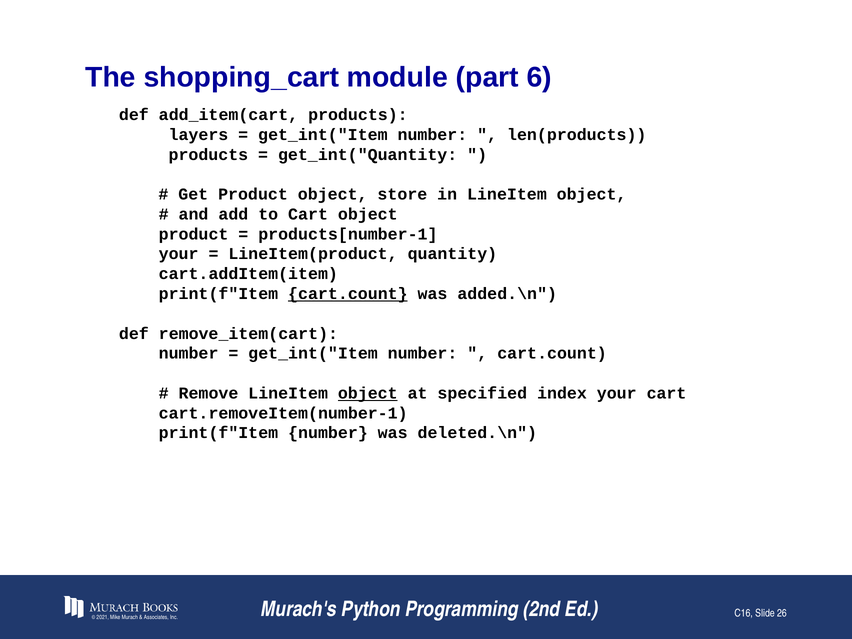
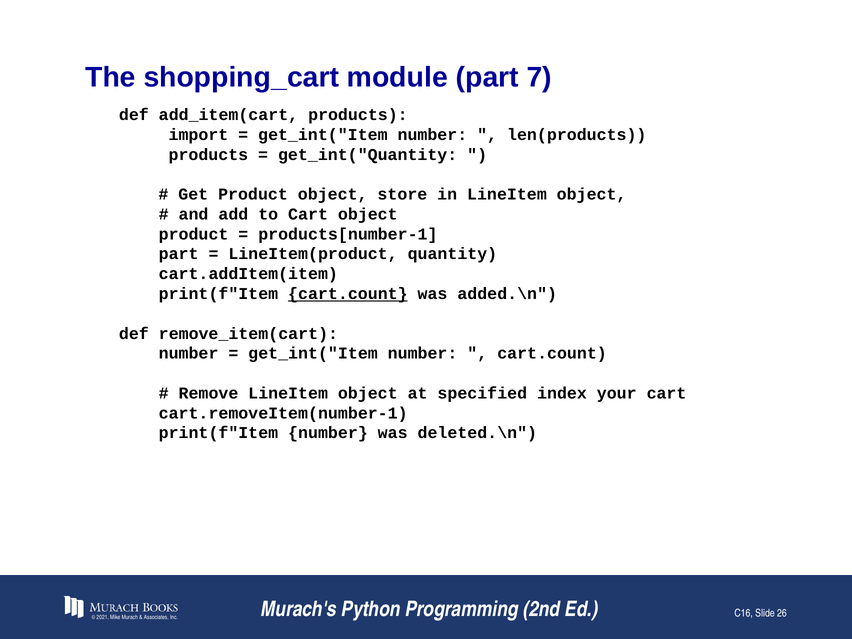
6: 6 -> 7
layers: layers -> import
your at (179, 254): your -> part
object at (368, 393) underline: present -> none
